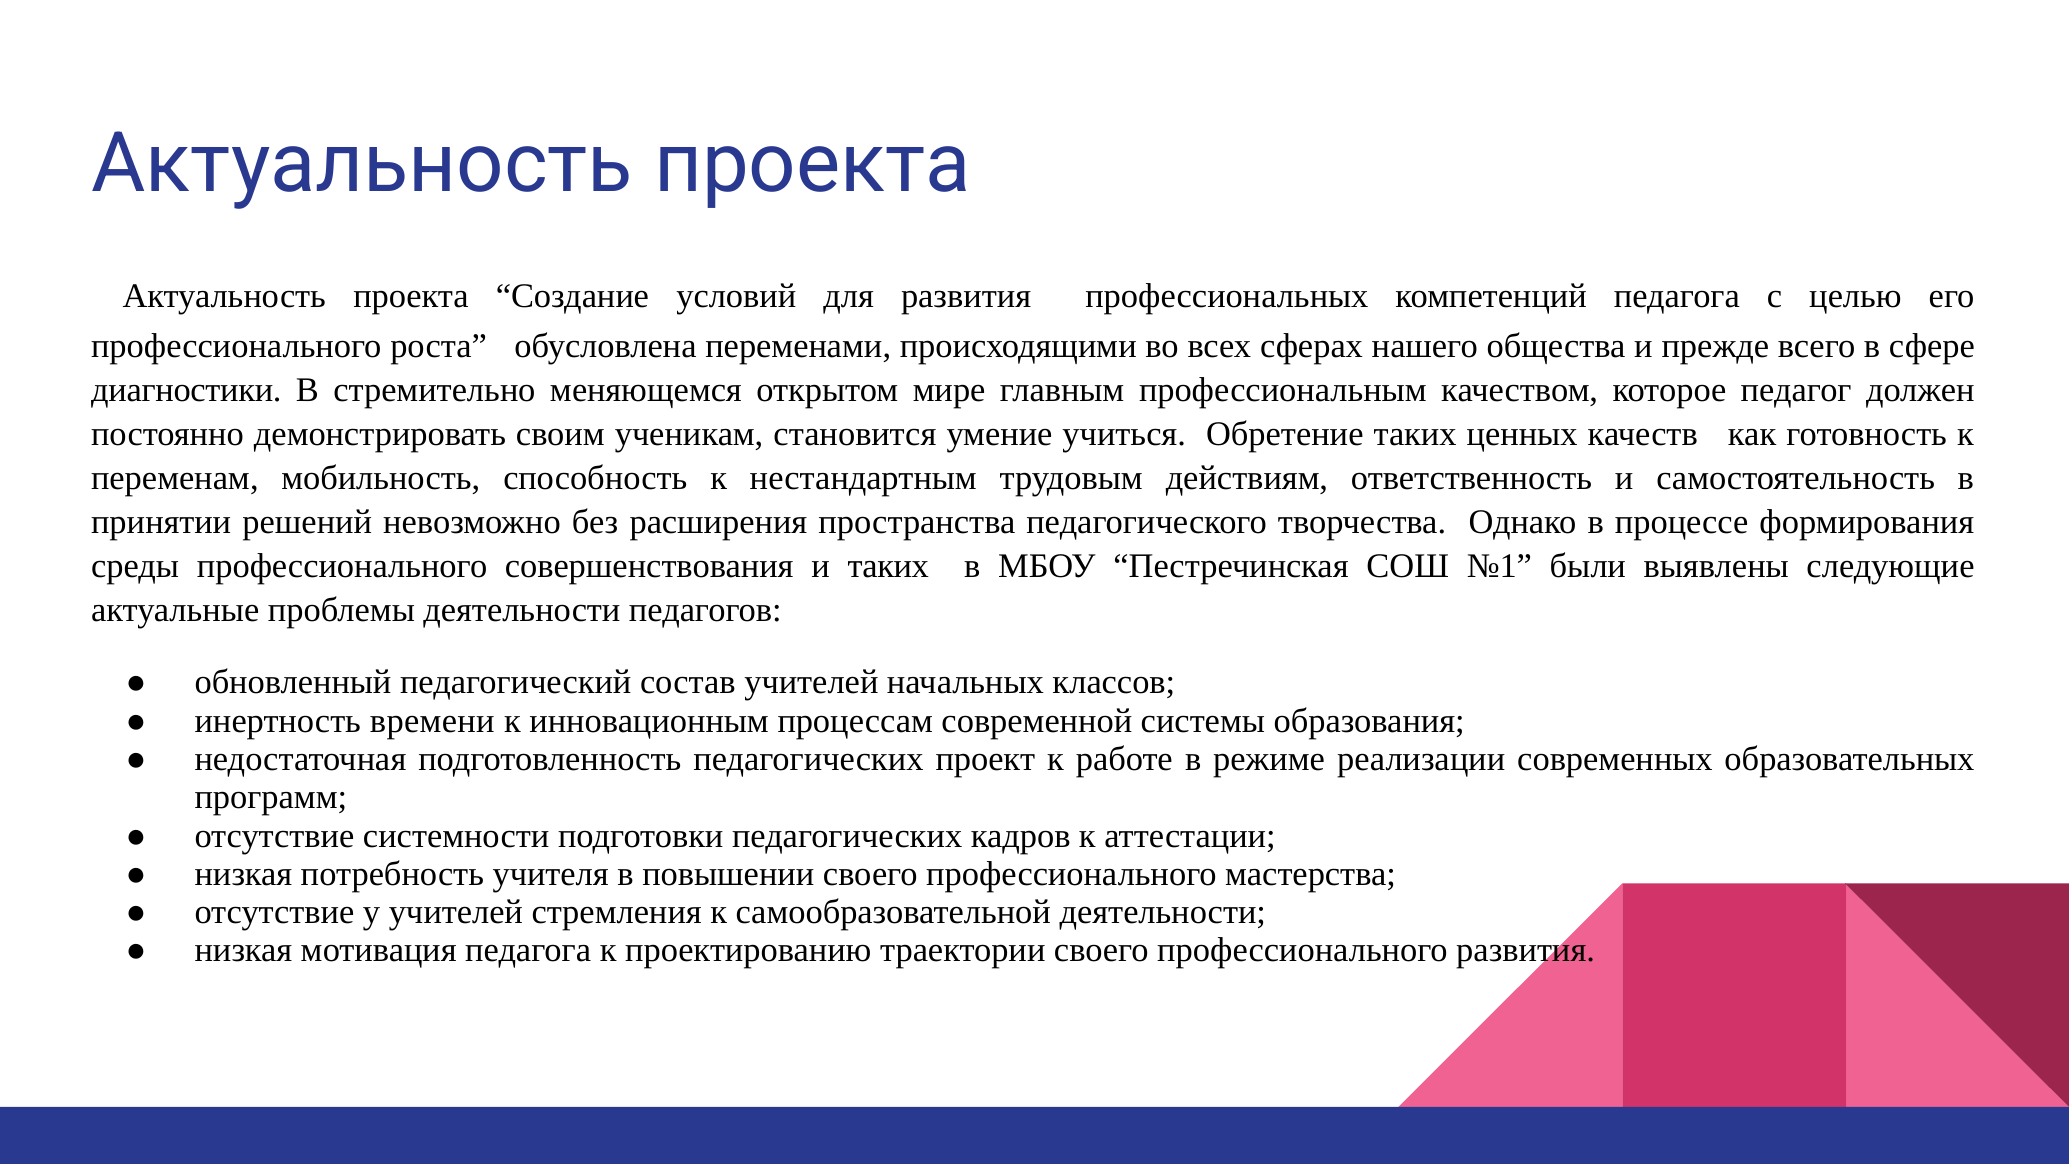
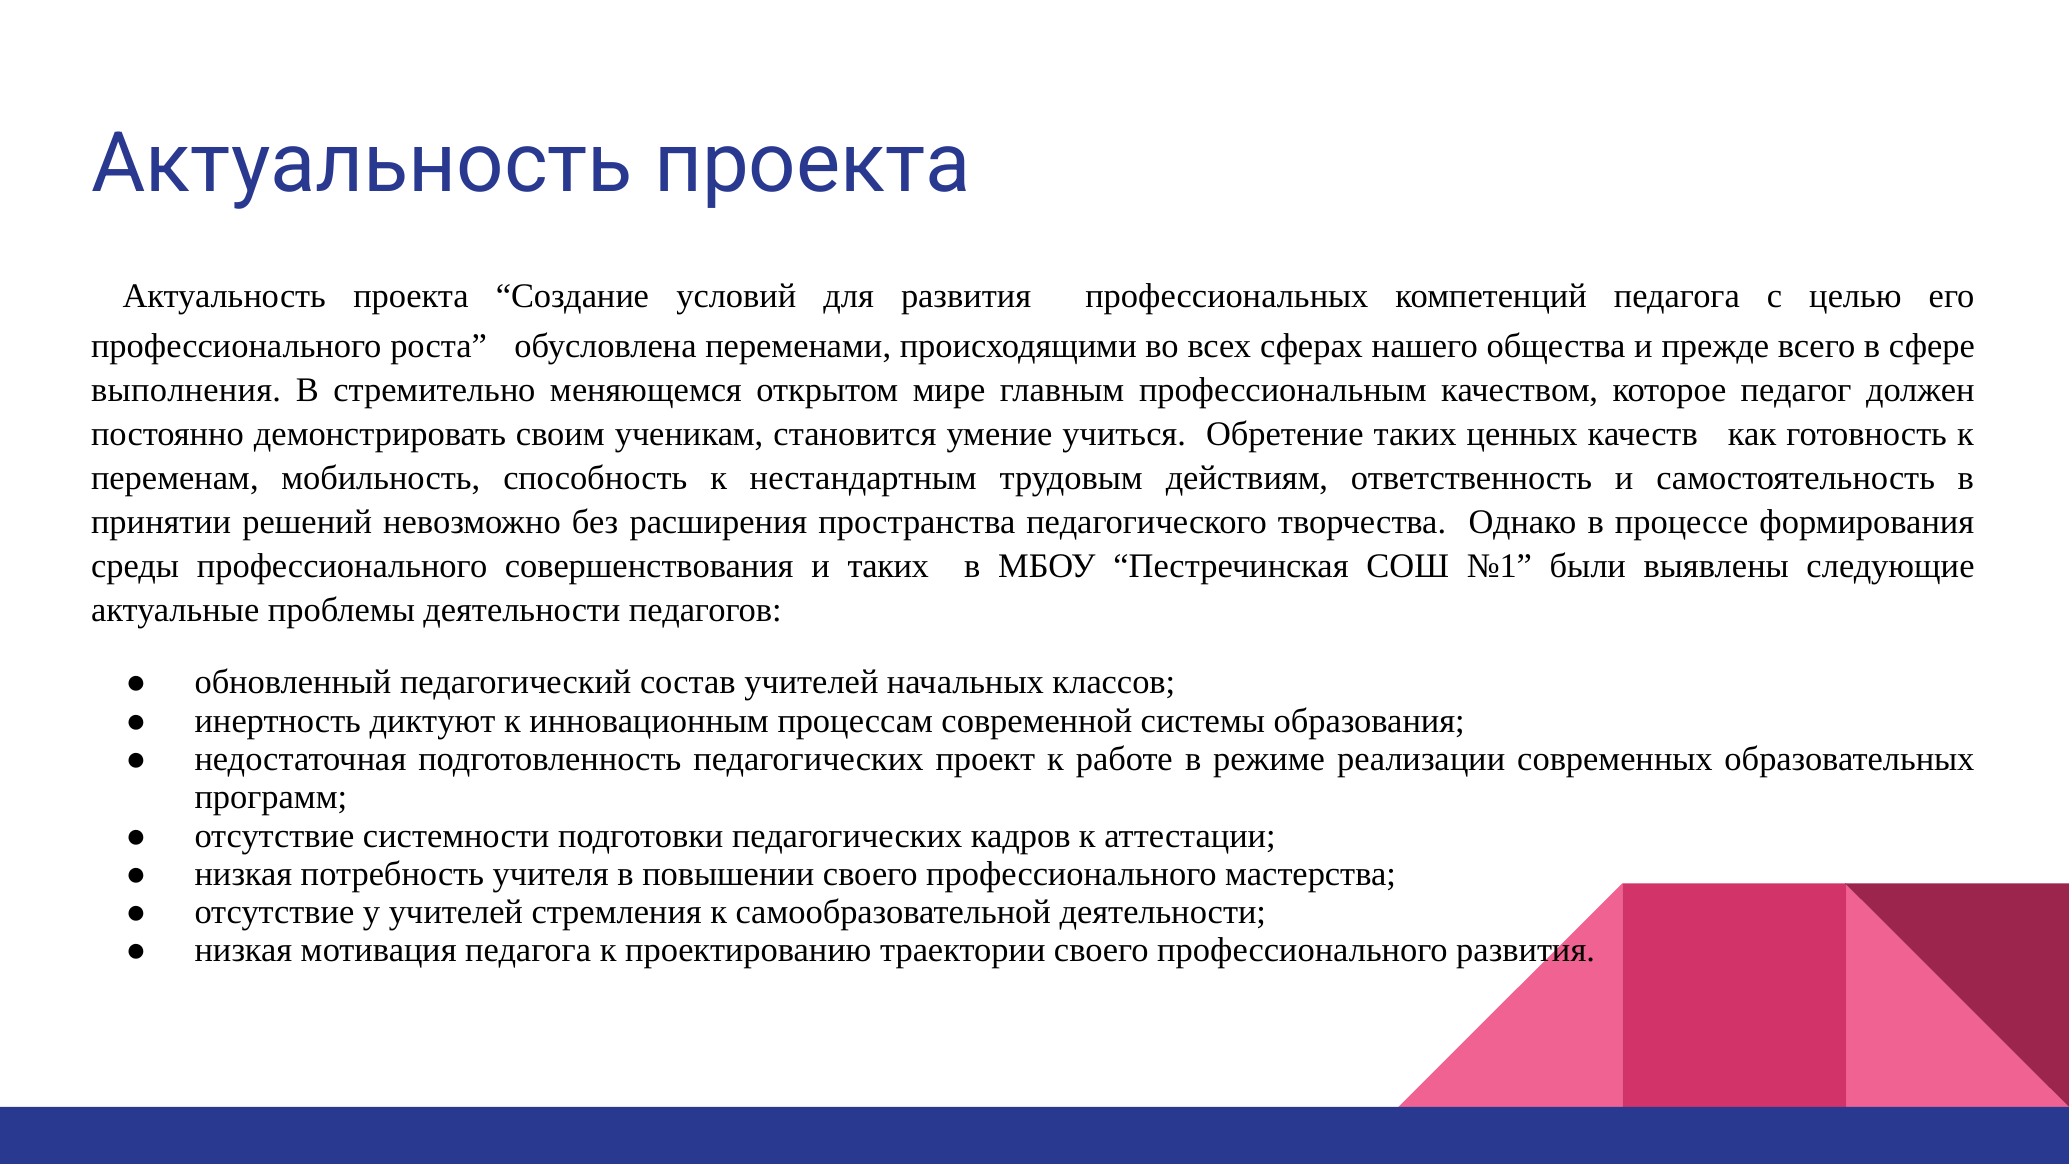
диагностики: диагностики -> выполнения
времени: времени -> диктуют
